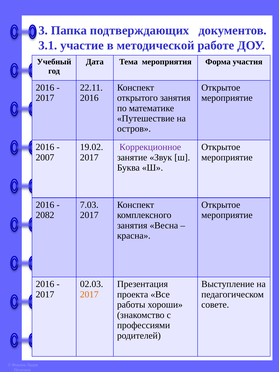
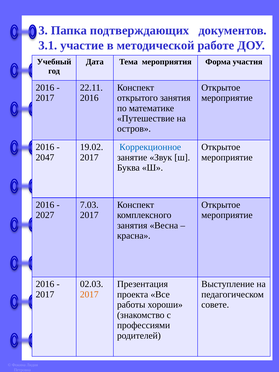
Коррекционное colour: purple -> blue
2007: 2007 -> 2047
2082: 2082 -> 2027
